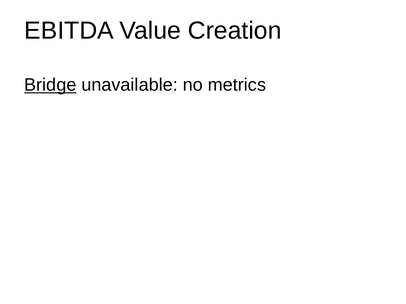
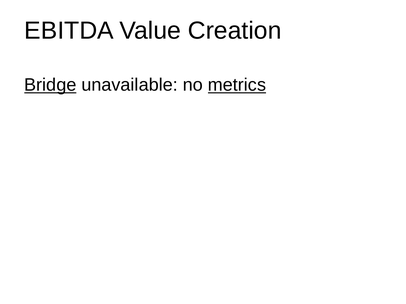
metrics underline: none -> present
